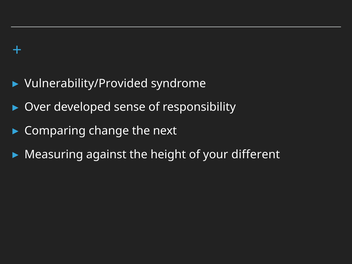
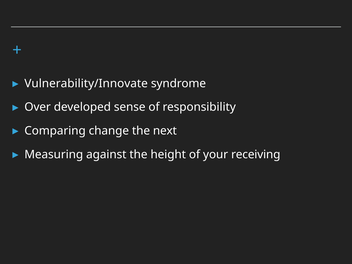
Vulnerability/Provided: Vulnerability/Provided -> Vulnerability/Innovate
different: different -> receiving
